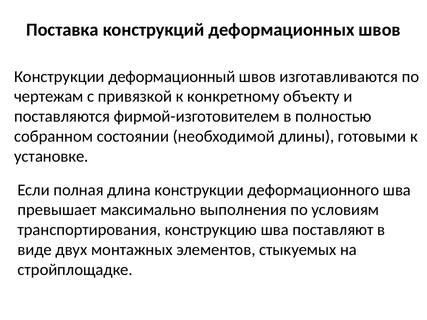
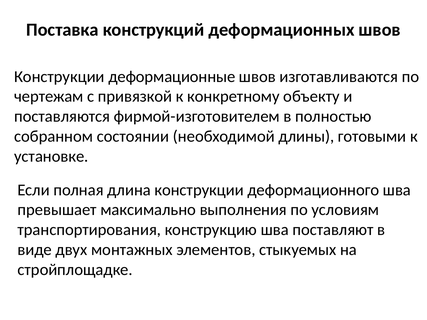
деформационный: деформационный -> деформационные
